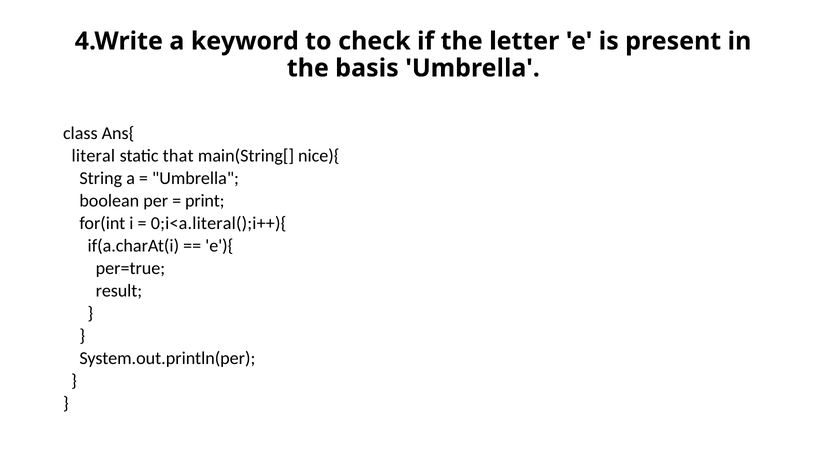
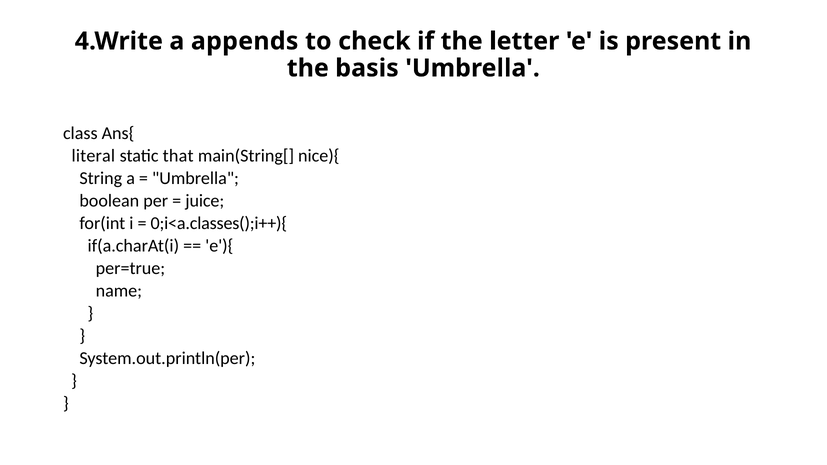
keyword: keyword -> appends
print: print -> juice
0;i<a.literal();i++){: 0;i<a.literal();i++){ -> 0;i<a.classes();i++){
result: result -> name
